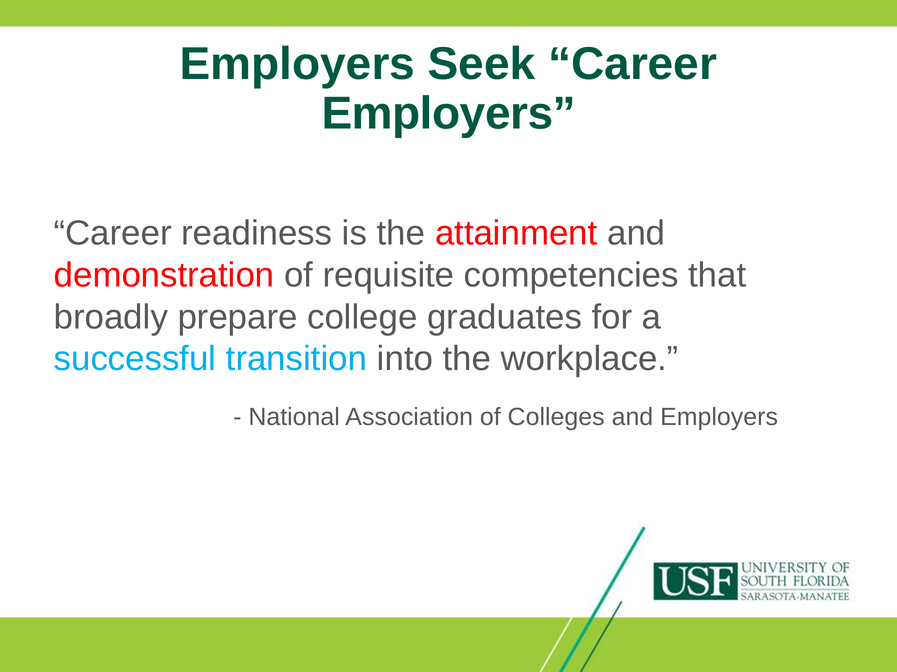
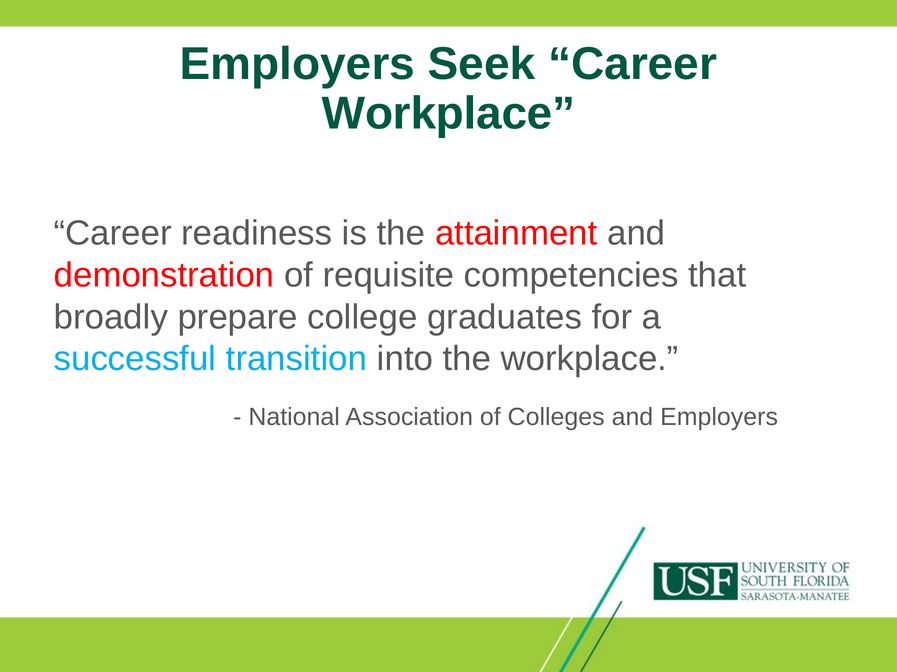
Employers at (449, 114): Employers -> Workplace
